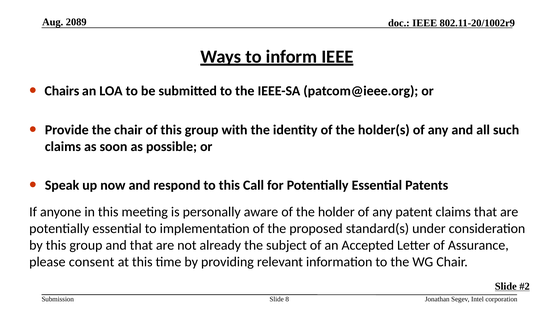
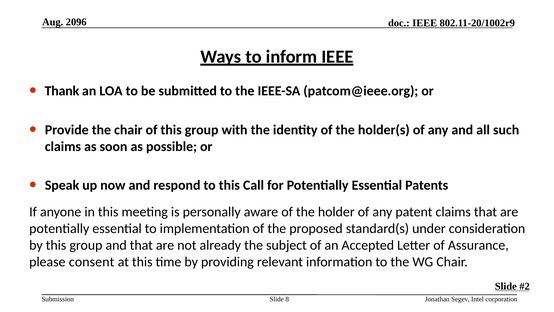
2089: 2089 -> 2096
Chairs: Chairs -> Thank
